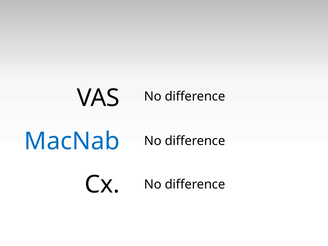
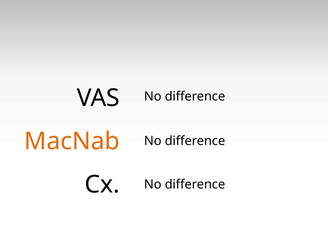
MacNab colour: blue -> orange
